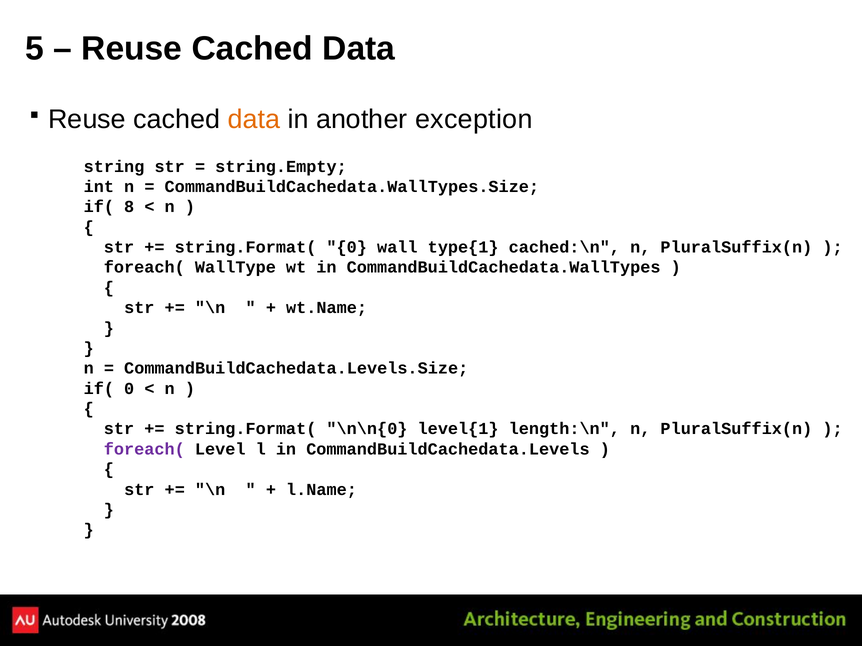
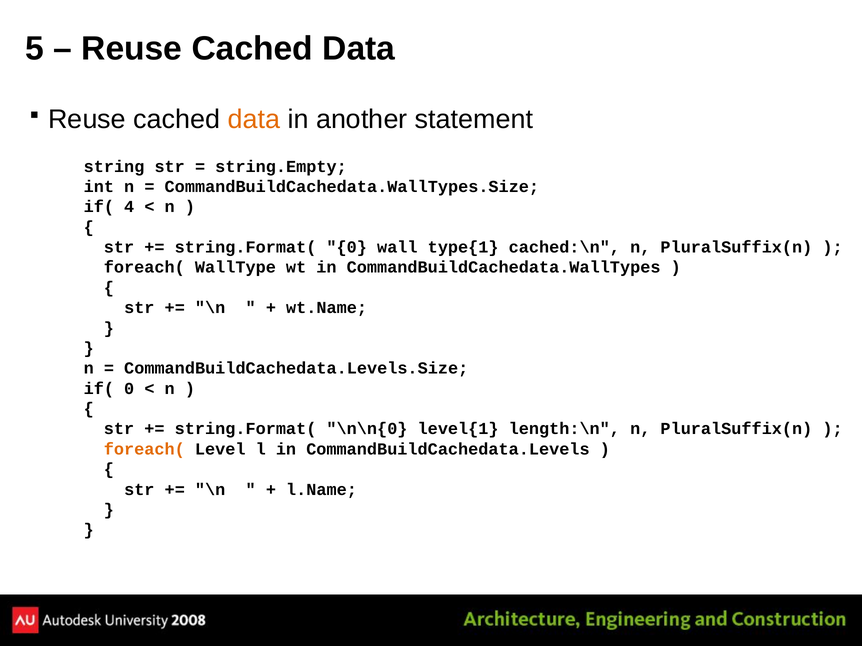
exception: exception -> statement
8: 8 -> 4
foreach( at (144, 449) colour: purple -> orange
